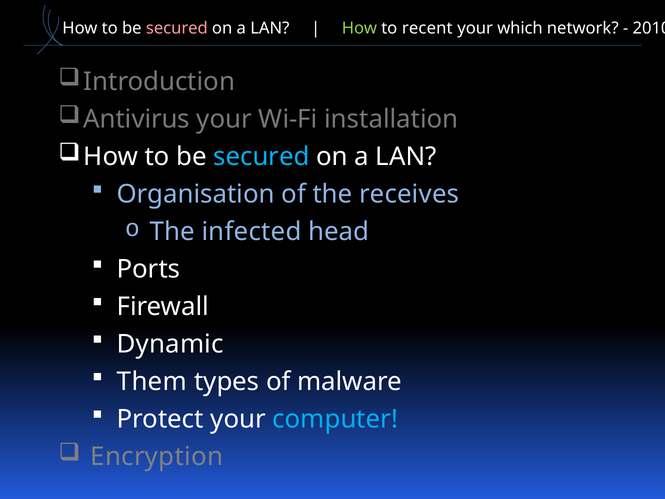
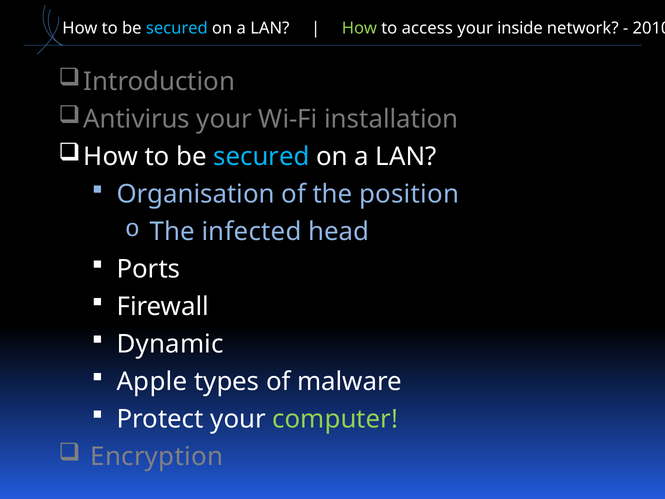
secured at (177, 28) colour: pink -> light blue
recent: recent -> access
which: which -> inside
receives: receives -> position
Them: Them -> Apple
computer colour: light blue -> light green
